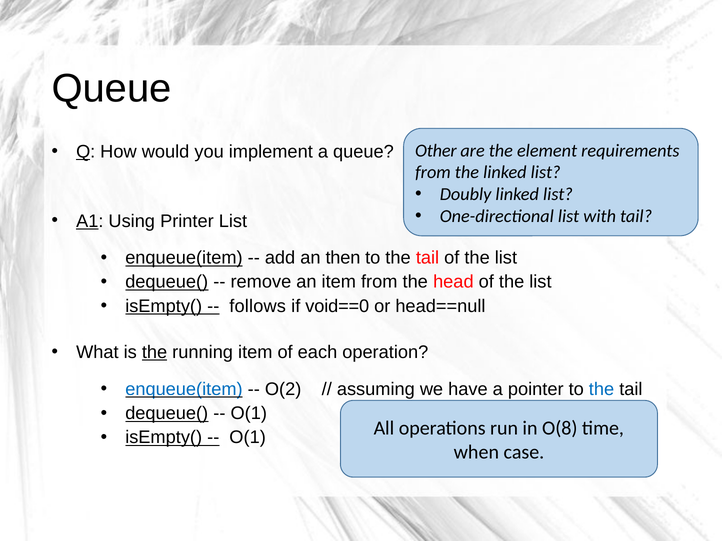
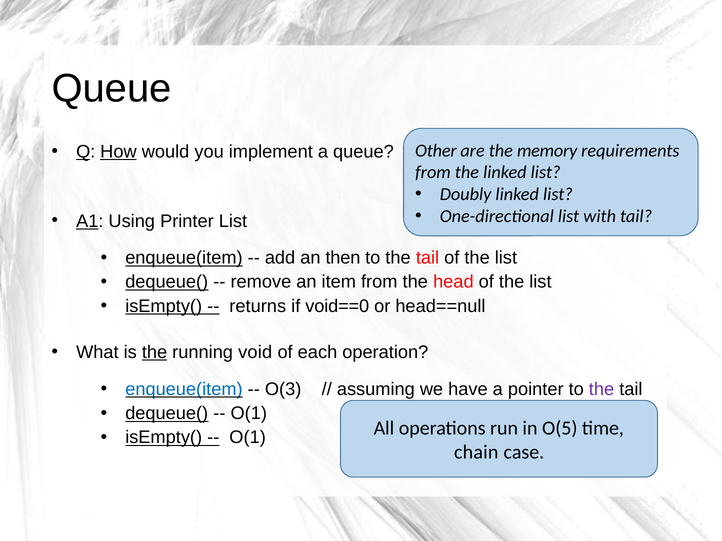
How underline: none -> present
element: element -> memory
follows: follows -> returns
running item: item -> void
O(2: O(2 -> O(3
the at (602, 389) colour: blue -> purple
O(8: O(8 -> O(5
when: when -> chain
